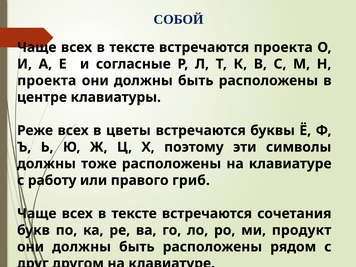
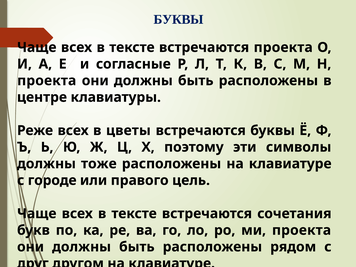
СОБОЙ at (179, 20): СОБОЙ -> БУКВЫ
работу: работу -> городе
гриб: гриб -> цель
ми продукт: продукт -> проекта
